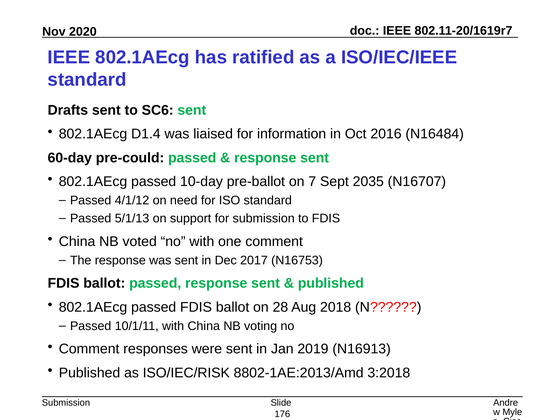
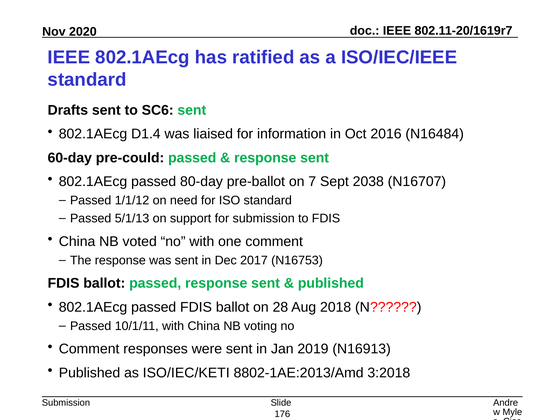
10-day: 10-day -> 80-day
2035: 2035 -> 2038
4/1/12: 4/1/12 -> 1/1/12
ISO/IEC/RISK: ISO/IEC/RISK -> ISO/IEC/KETI
